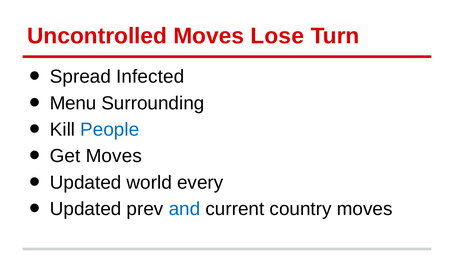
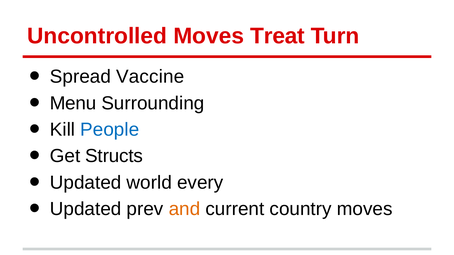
Lose: Lose -> Treat
Infected: Infected -> Vaccine
Get Moves: Moves -> Structs
and colour: blue -> orange
